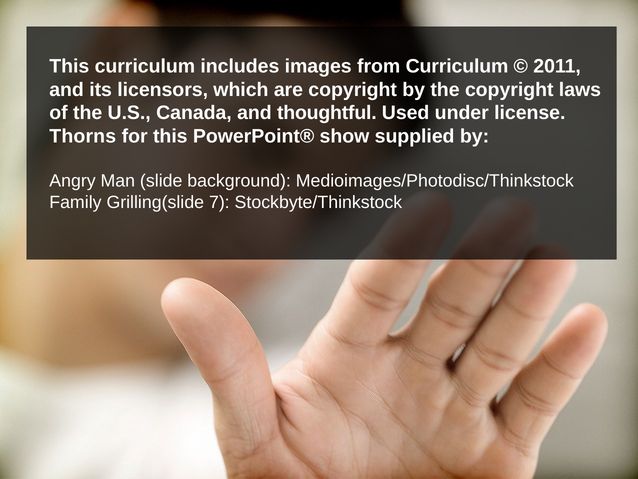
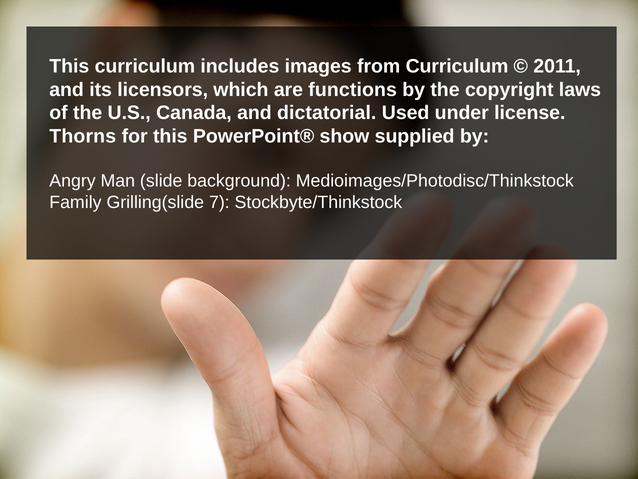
are copyright: copyright -> functions
thoughtful: thoughtful -> dictatorial
